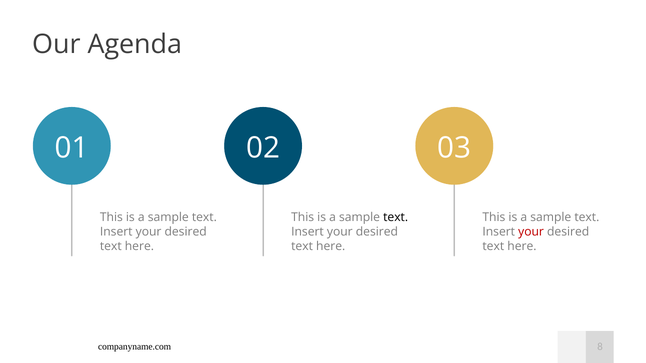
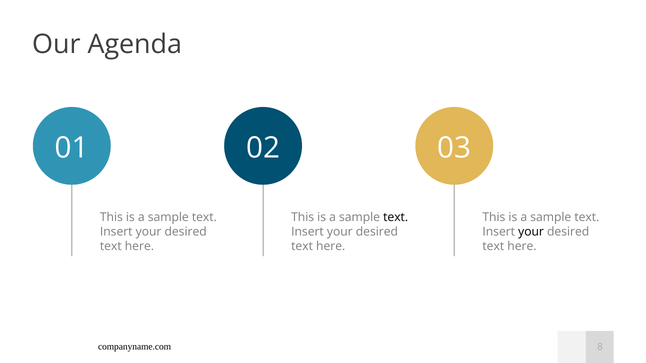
your at (531, 232) colour: red -> black
